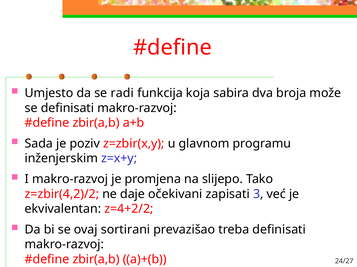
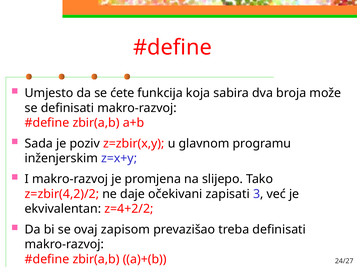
radi: radi -> ćete
sortirani: sortirani -> zapisom
